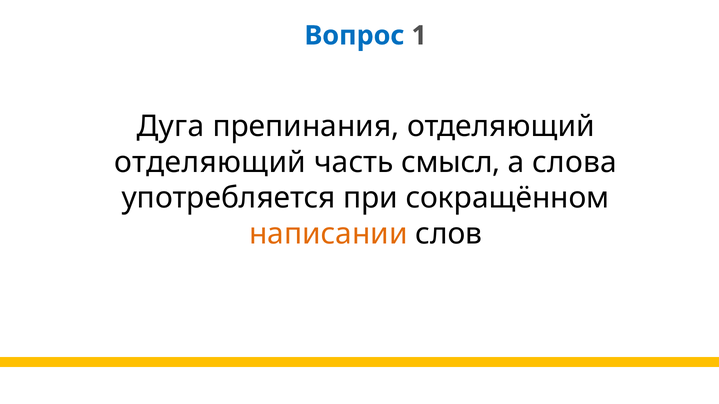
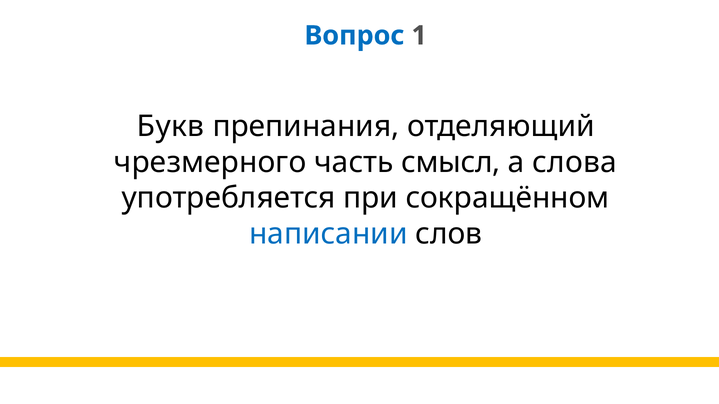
Дуга: Дуга -> Букв
отделяющий at (210, 162): отделяющий -> чрезмерного
написании colour: orange -> blue
